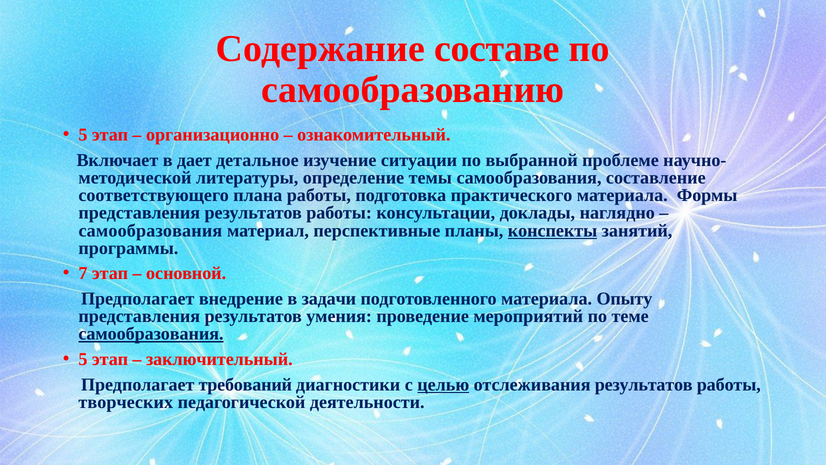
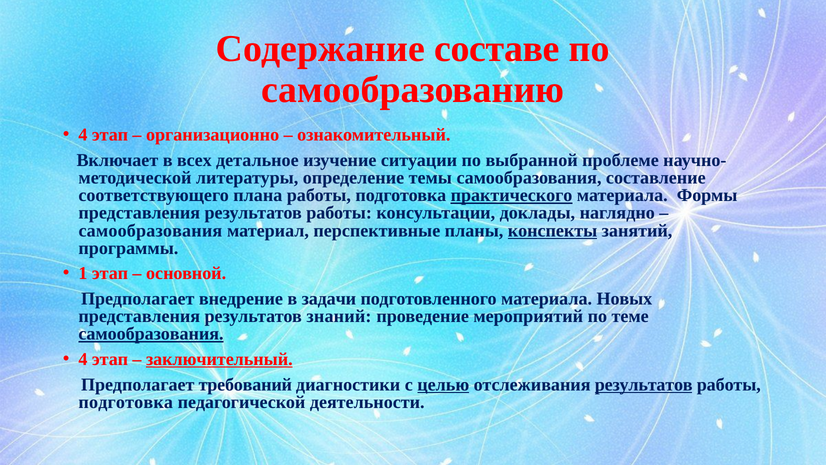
5 at (83, 135): 5 -> 4
дает: дает -> всех
практического underline: none -> present
7: 7 -> 1
Опыту: Опыту -> Новых
умения: умения -> знаний
5 at (83, 359): 5 -> 4
заключительный underline: none -> present
результатов at (644, 384) underline: none -> present
творческих at (126, 402): творческих -> подготовка
